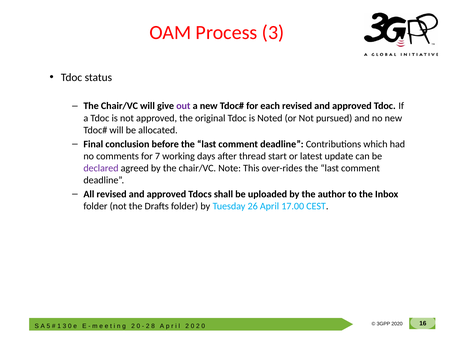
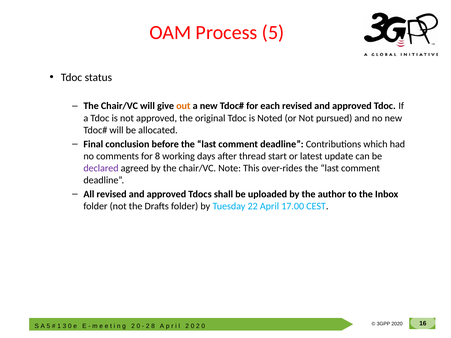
Process 3: 3 -> 5
out colour: purple -> orange
for 7: 7 -> 8
26: 26 -> 22
